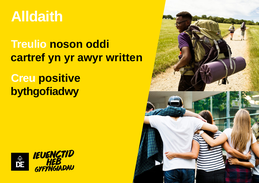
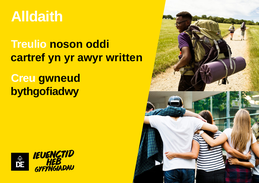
positive: positive -> gwneud
